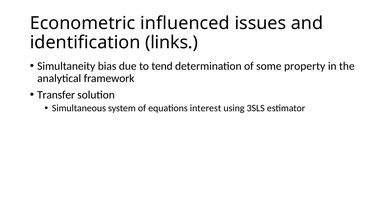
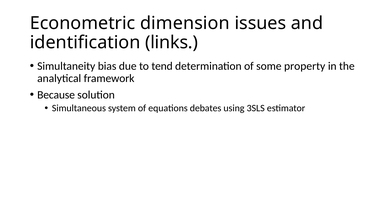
influenced: influenced -> dimension
Transfer: Transfer -> Because
interest: interest -> debates
